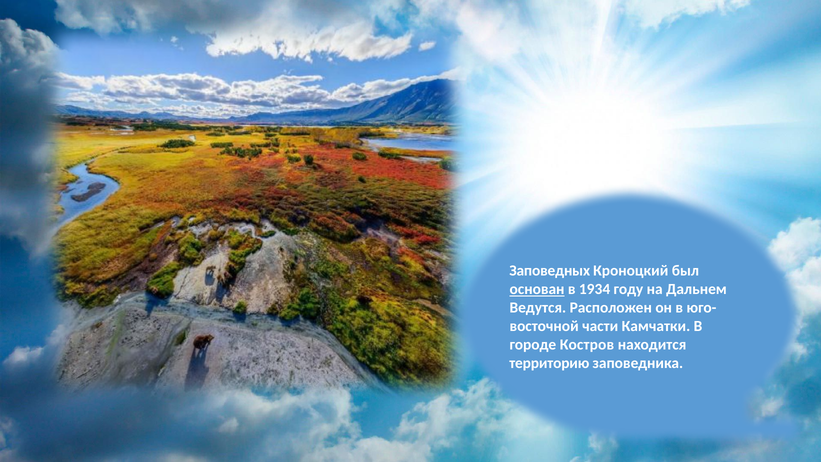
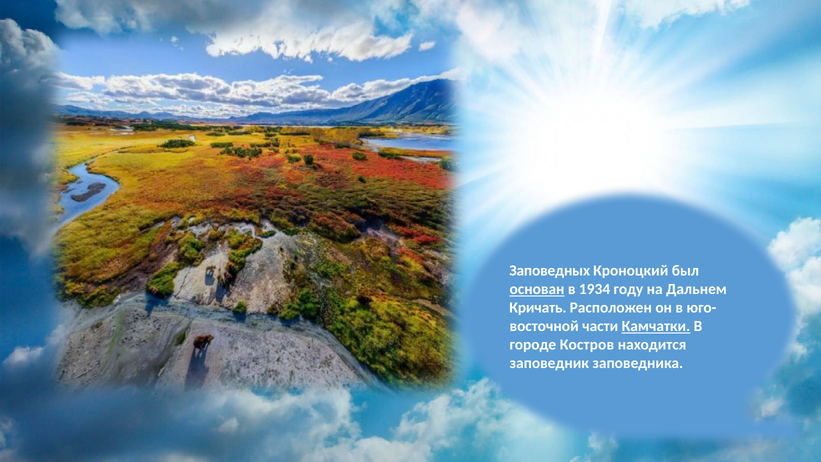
Ведутся: Ведутся -> Кричать
Камчатки underline: none -> present
территорию: территорию -> заповедник
